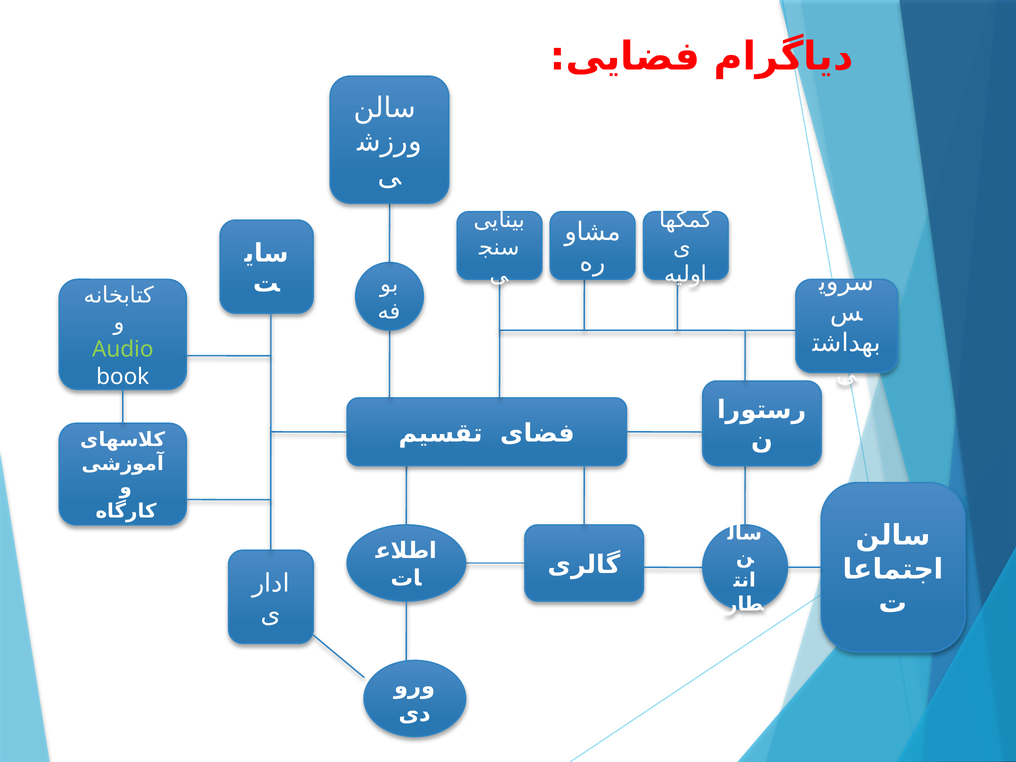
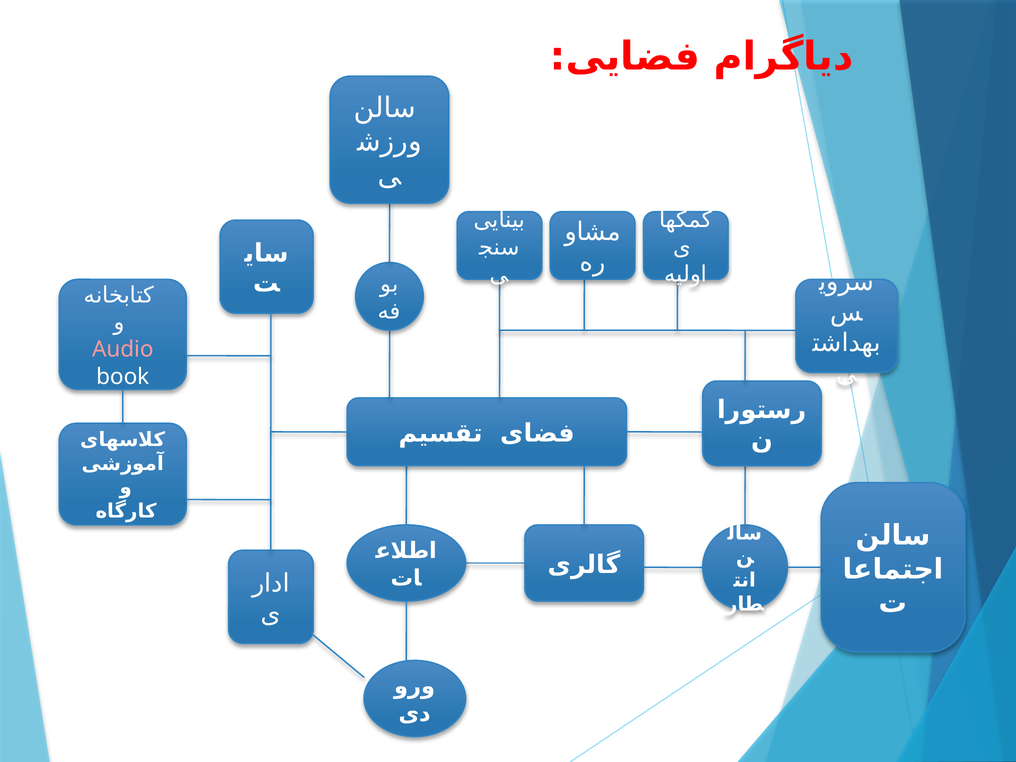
Audio colour: light green -> pink
